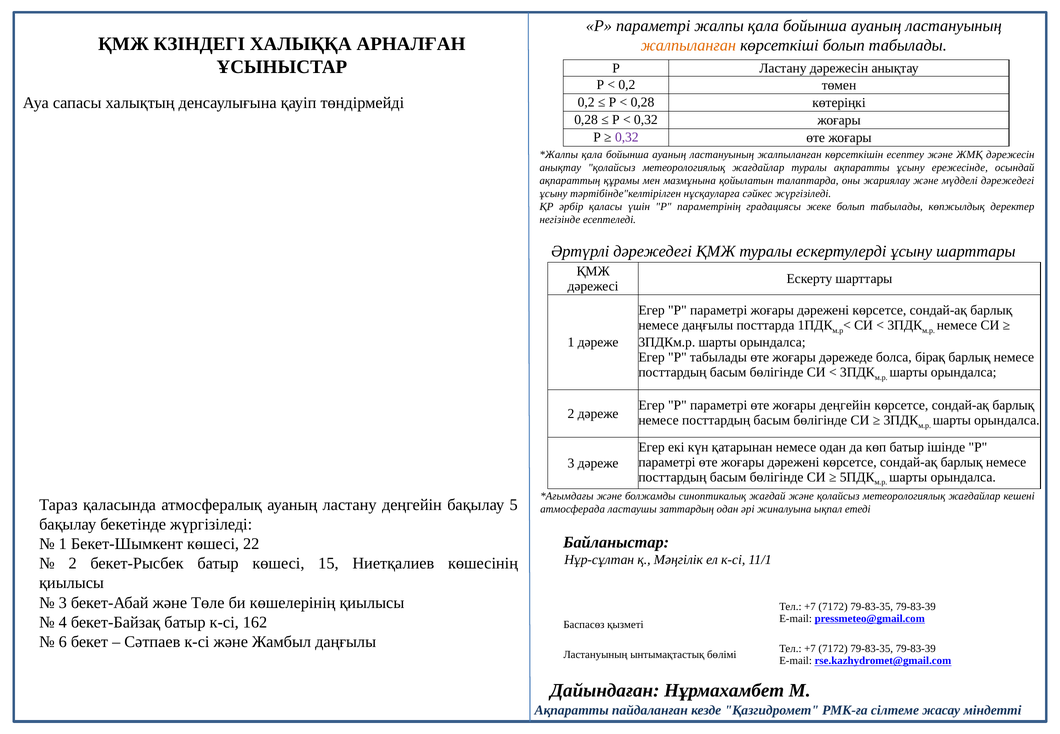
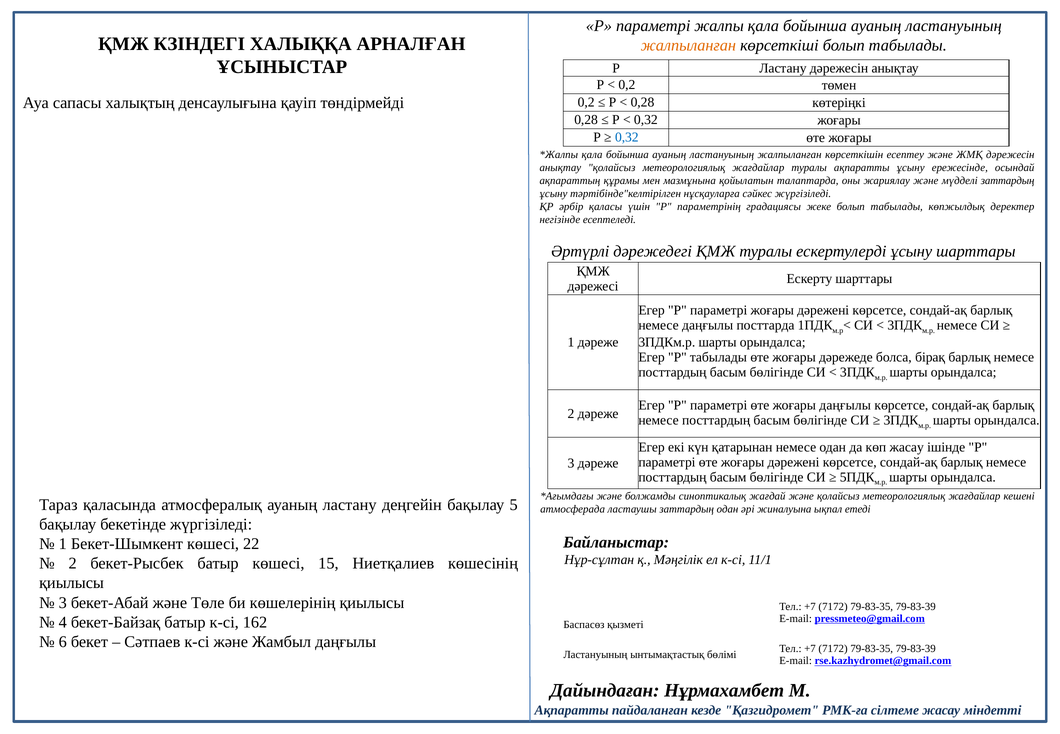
0,32 at (627, 137) colour: purple -> blue
мүдделі дәрежедегі: дәрежедегі -> заттардың
жоғары деңгейін: деңгейін -> даңғылы
көп батыр: батыр -> жасау
